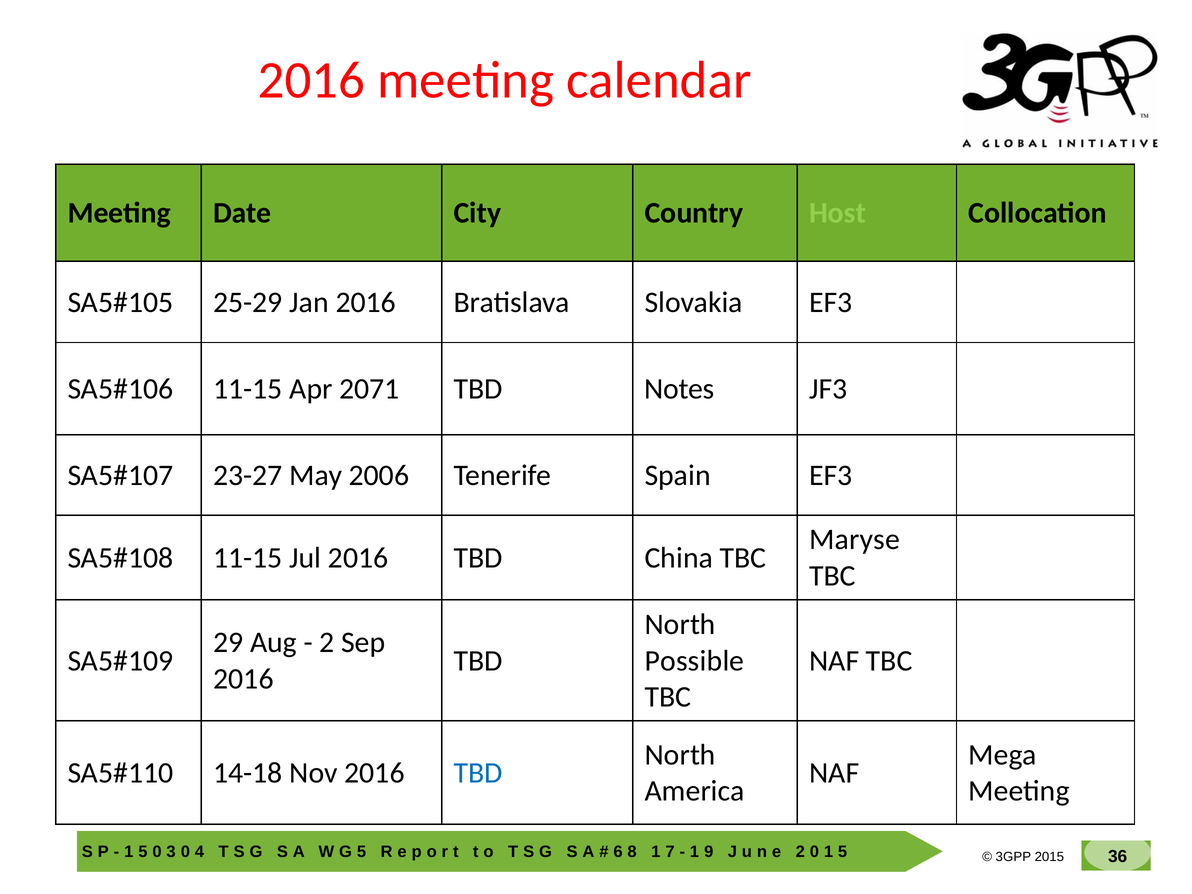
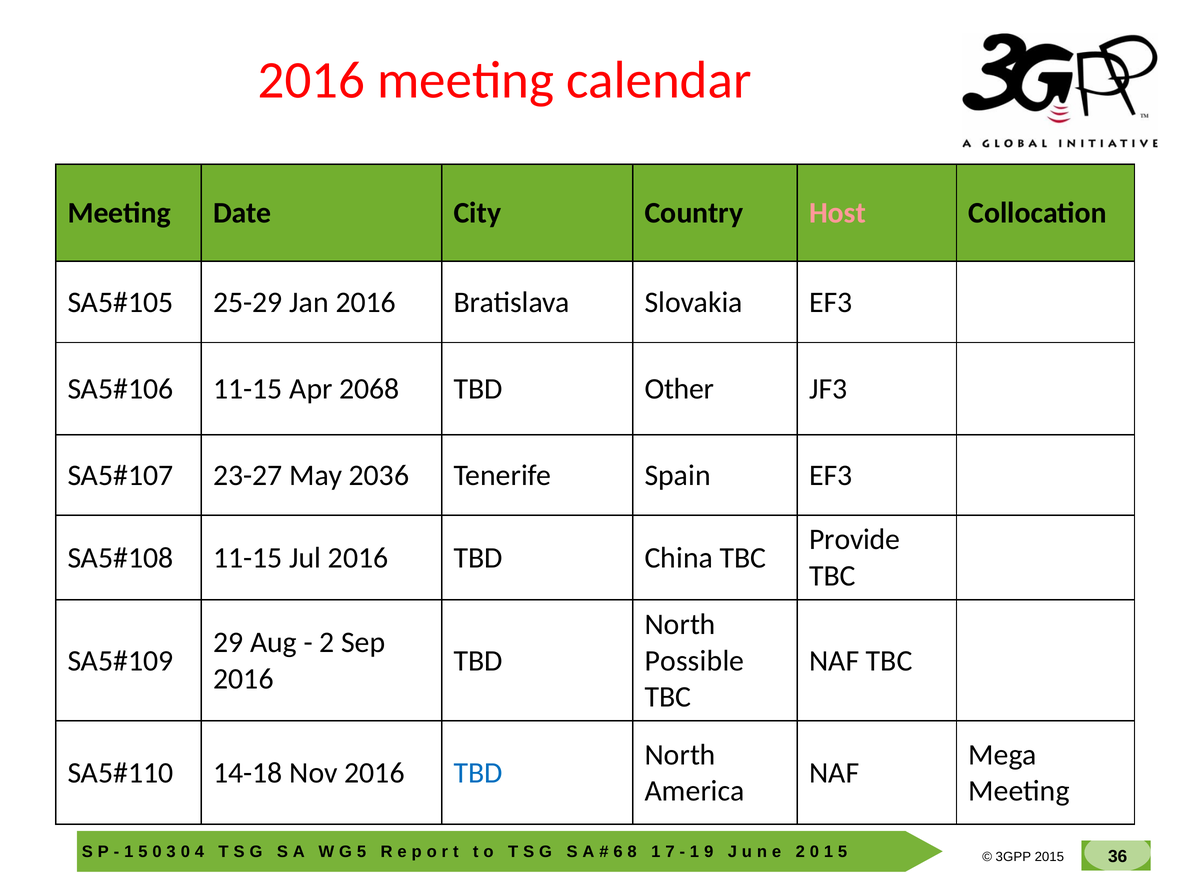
Host colour: light green -> pink
2071: 2071 -> 2068
Notes: Notes -> Other
2006: 2006 -> 2036
Maryse: Maryse -> Provide
